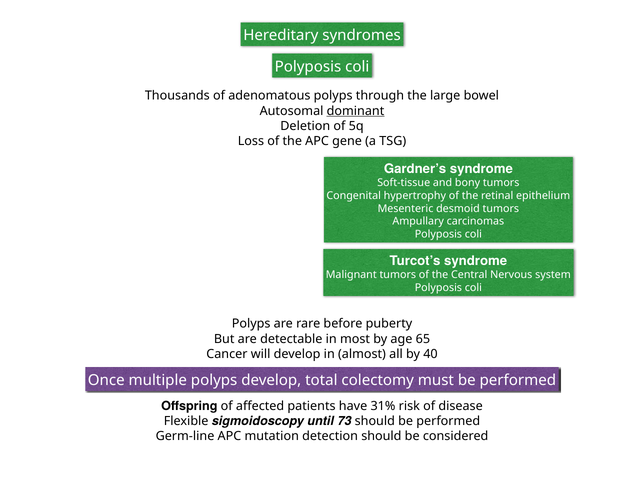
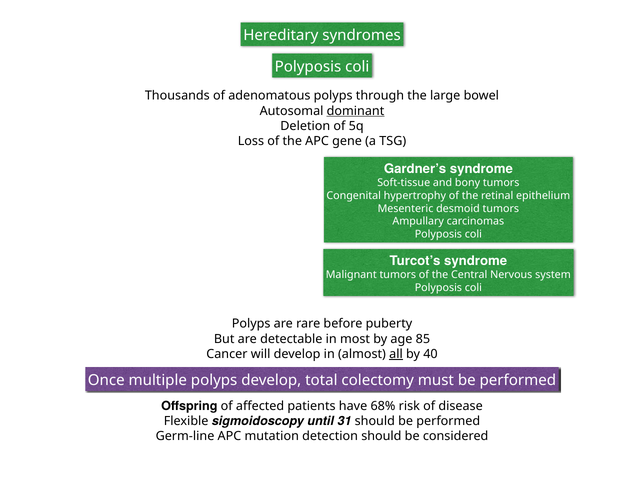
65: 65 -> 85
all underline: none -> present
31%: 31% -> 68%
73: 73 -> 31
